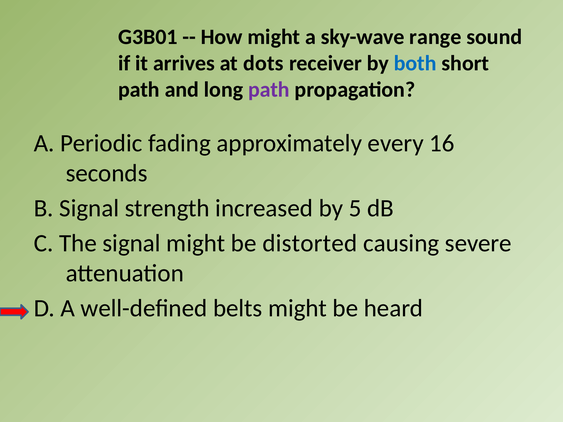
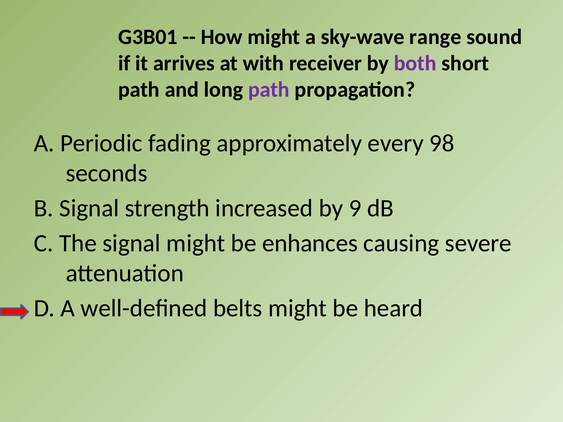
dots: dots -> with
both colour: blue -> purple
16: 16 -> 98
5: 5 -> 9
distorted: distorted -> enhances
